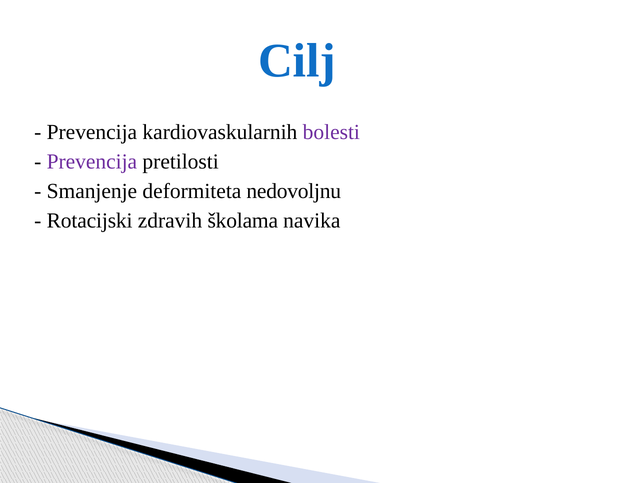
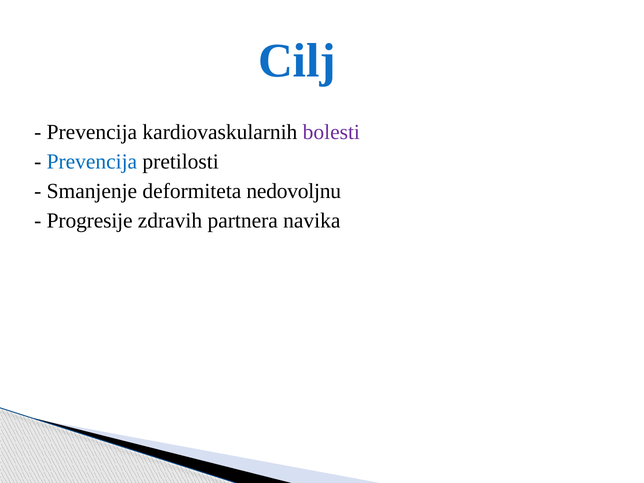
Prevencija at (92, 162) colour: purple -> blue
Rotacijski: Rotacijski -> Progresije
školama: školama -> partnera
